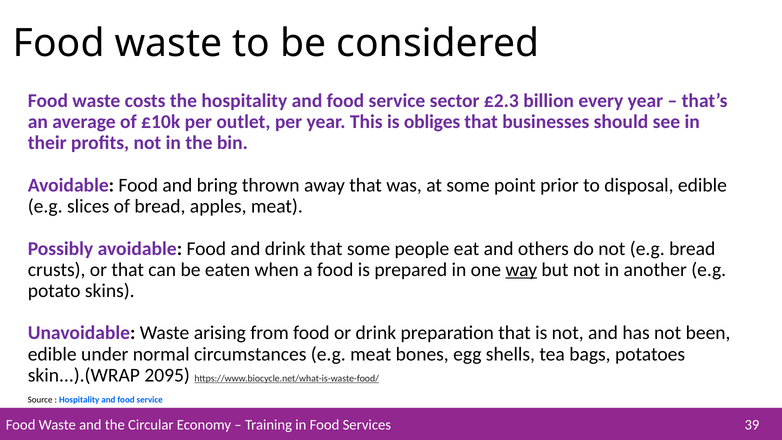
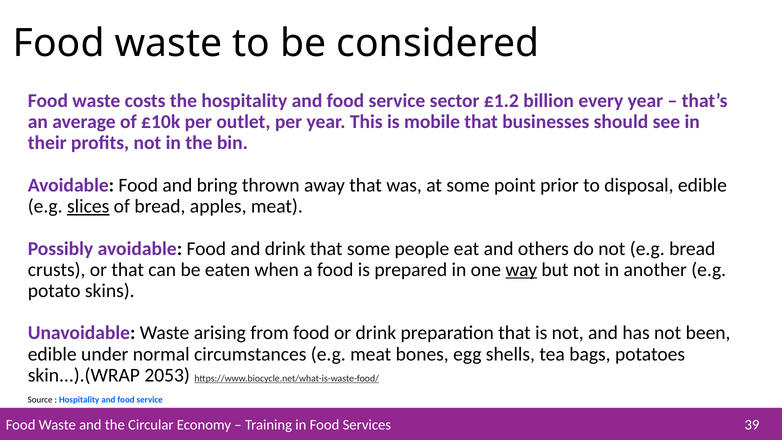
£2.3: £2.3 -> £1.2
obliges: obliges -> mobile
slices underline: none -> present
2095: 2095 -> 2053
